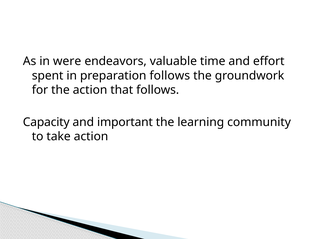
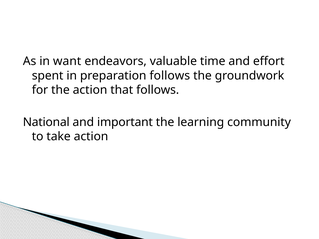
were: were -> want
Capacity: Capacity -> National
